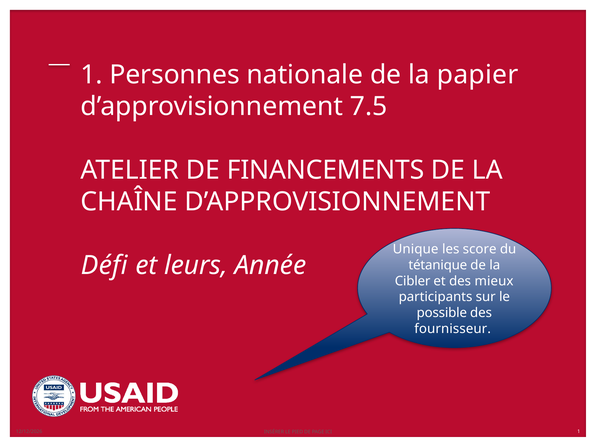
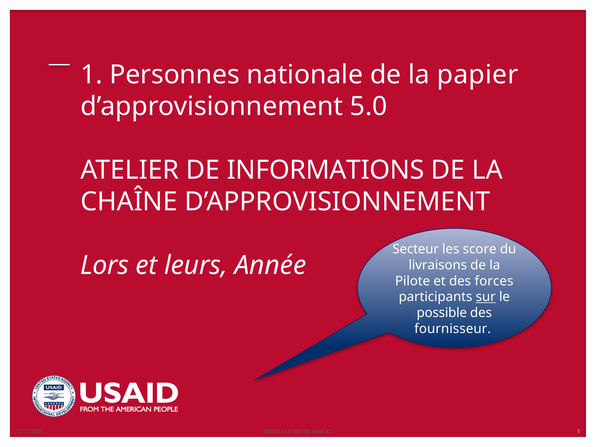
7.5: 7.5 -> 5.0
FINANCEMENTS: FINANCEMENTS -> INFORMATIONS
Unique: Unique -> Secteur
Défi: Défi -> Lors
tétanique: tétanique -> livraisons
Cibler: Cibler -> Pilote
mieux: mieux -> forces
sur underline: none -> present
